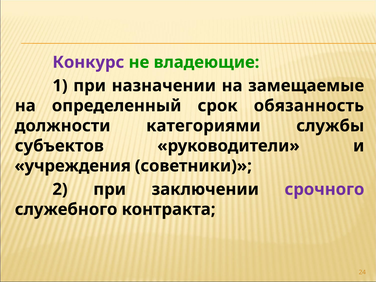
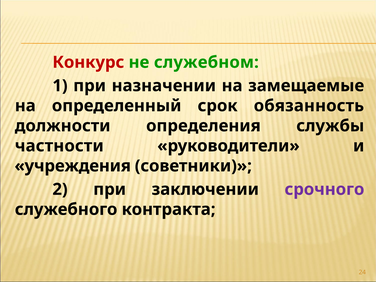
Конкурс colour: purple -> red
владеющие: владеющие -> служебном
категориями: категориями -> определения
субъектов: субъектов -> частности
